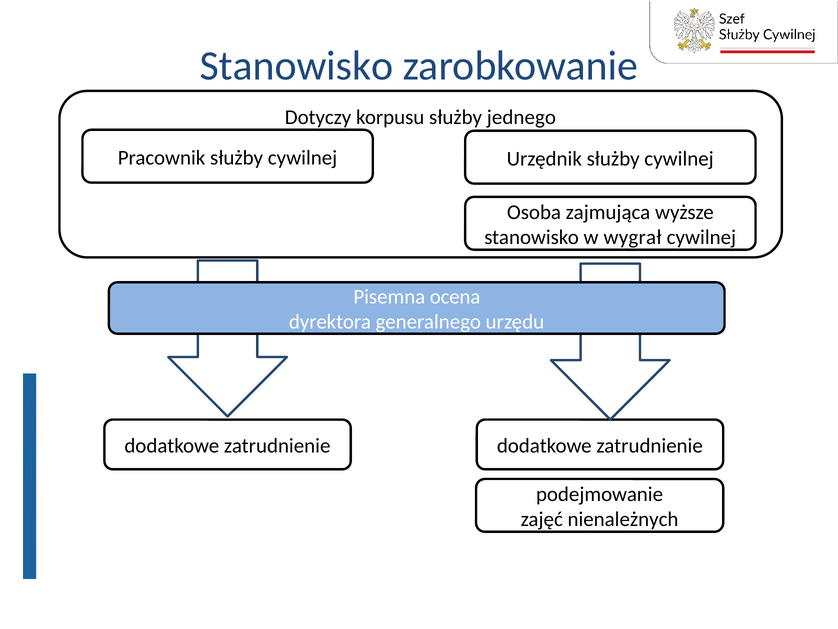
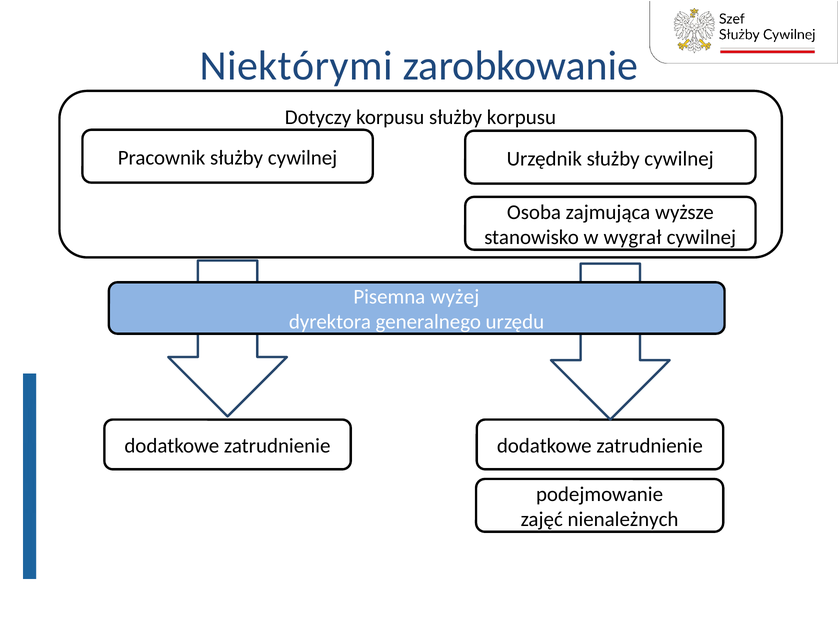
Stanowisko at (296, 66): Stanowisko -> Niektórymi
służby jednego: jednego -> korpusu
ocena: ocena -> wyżej
